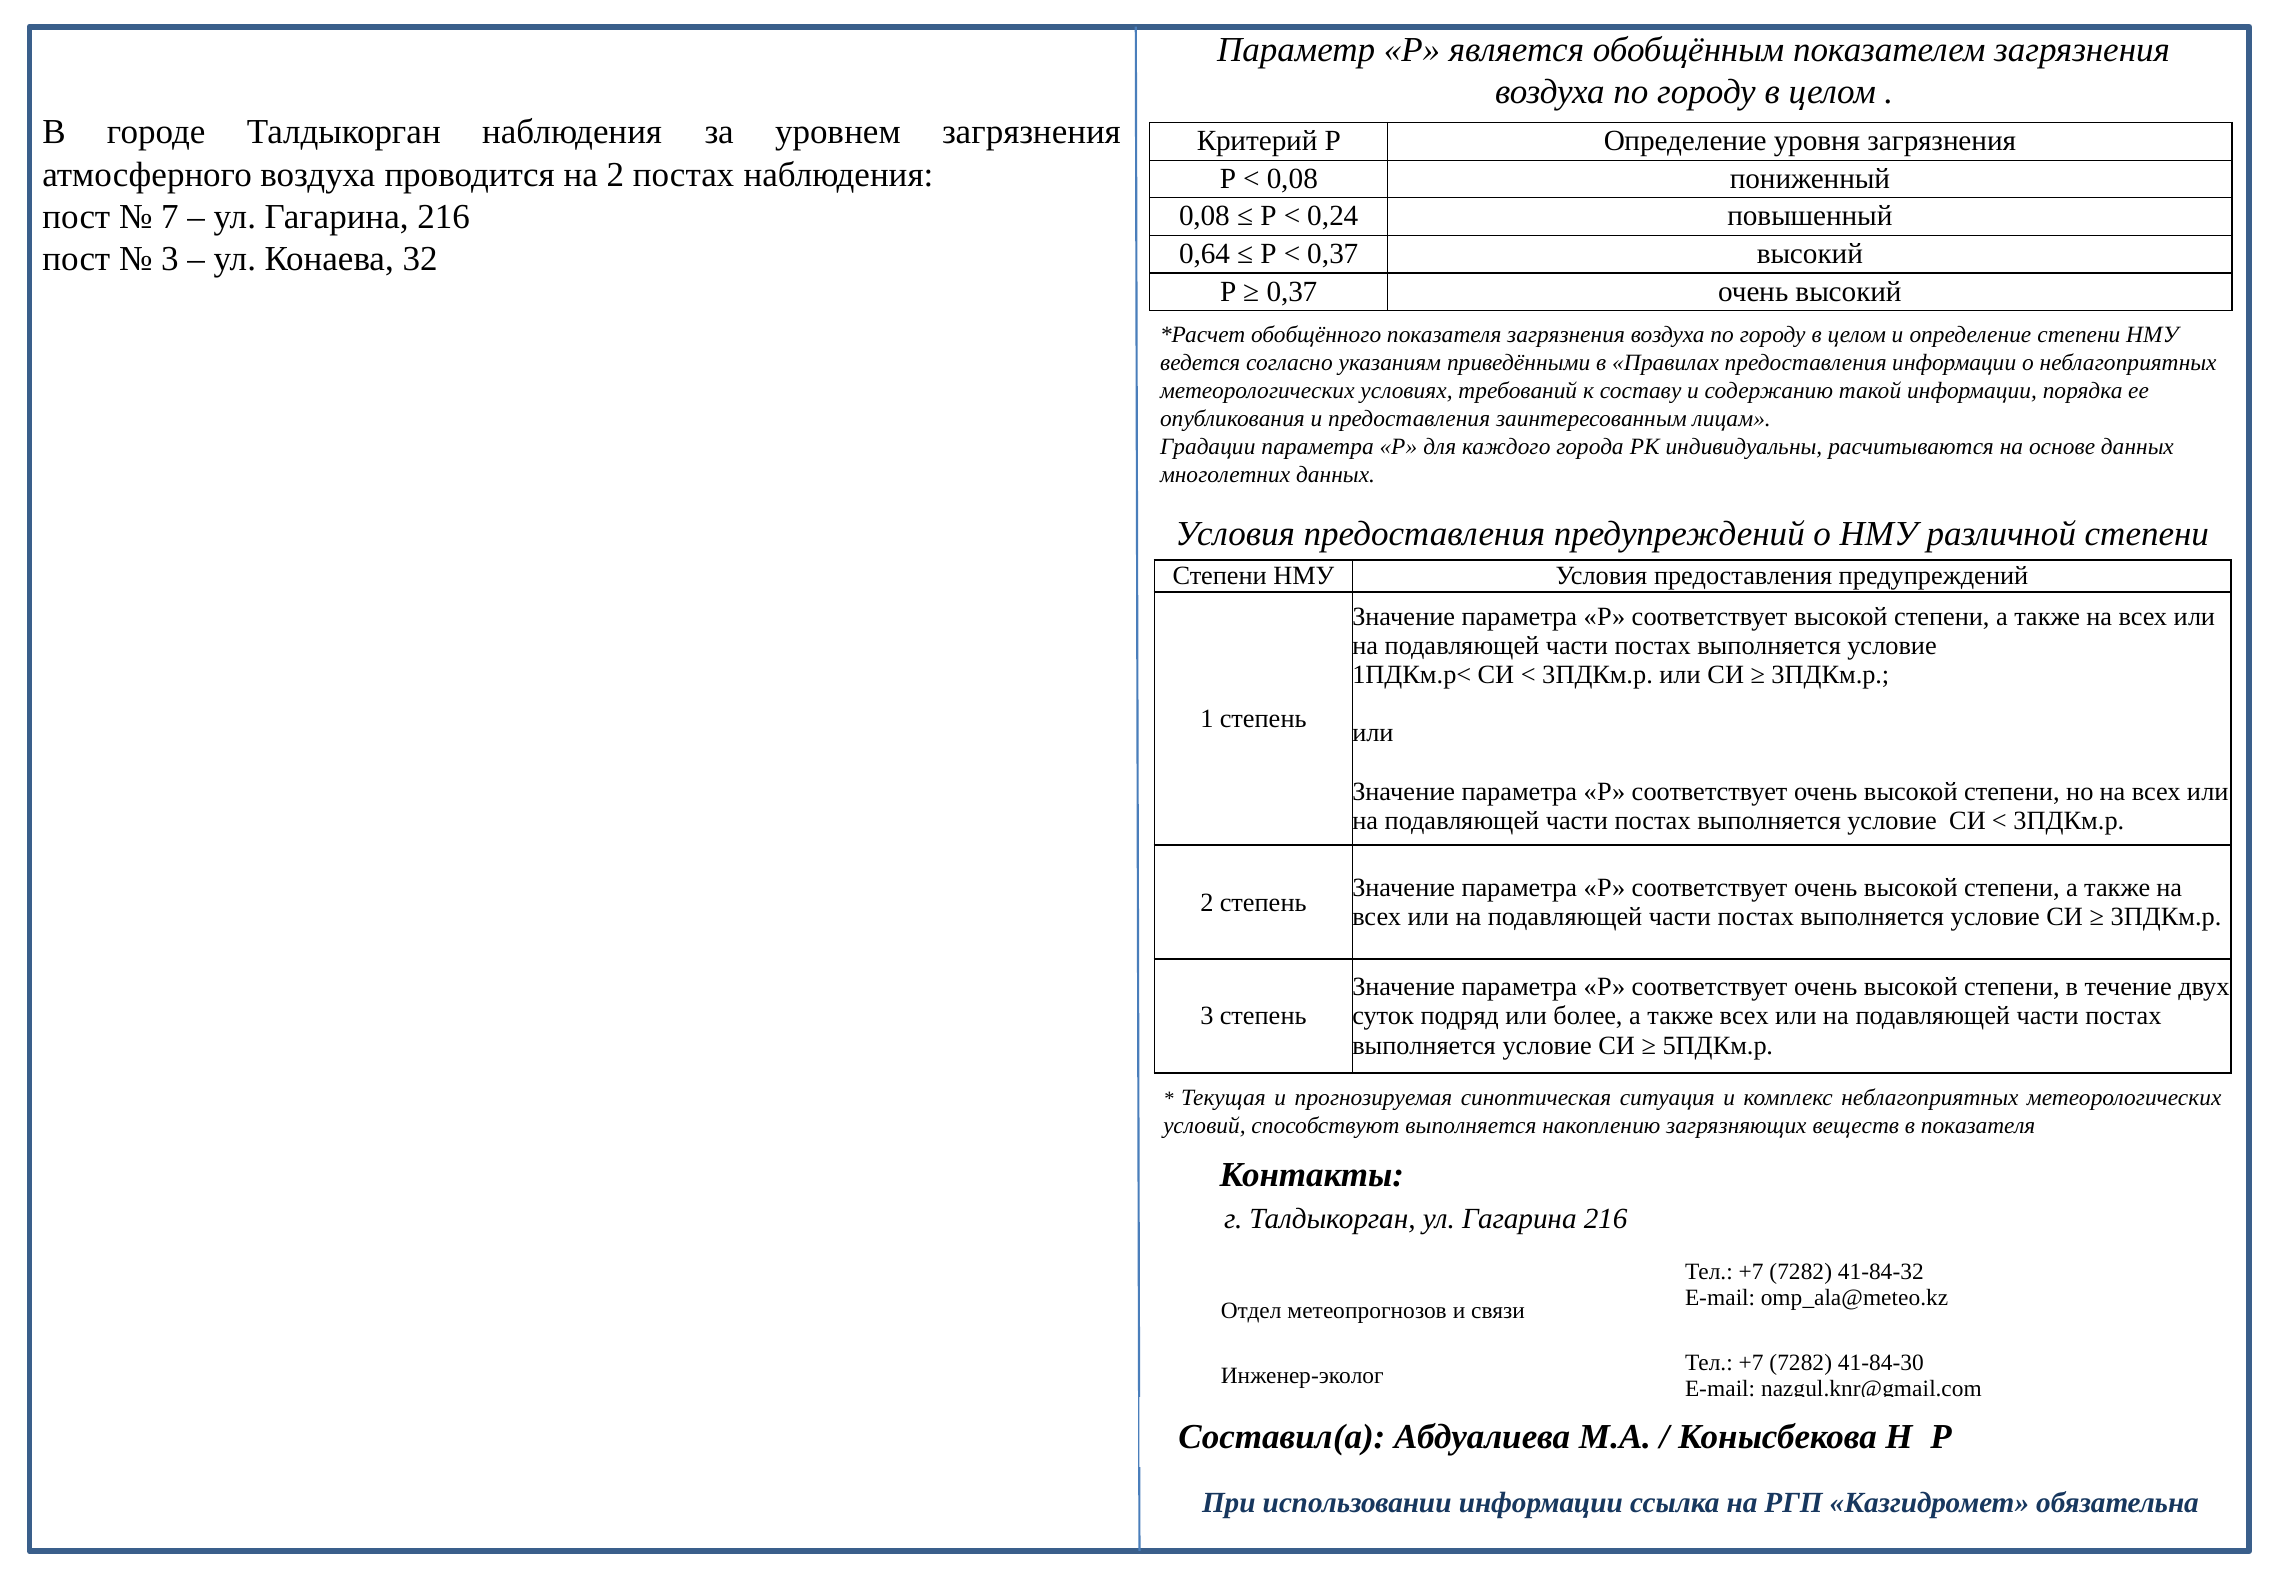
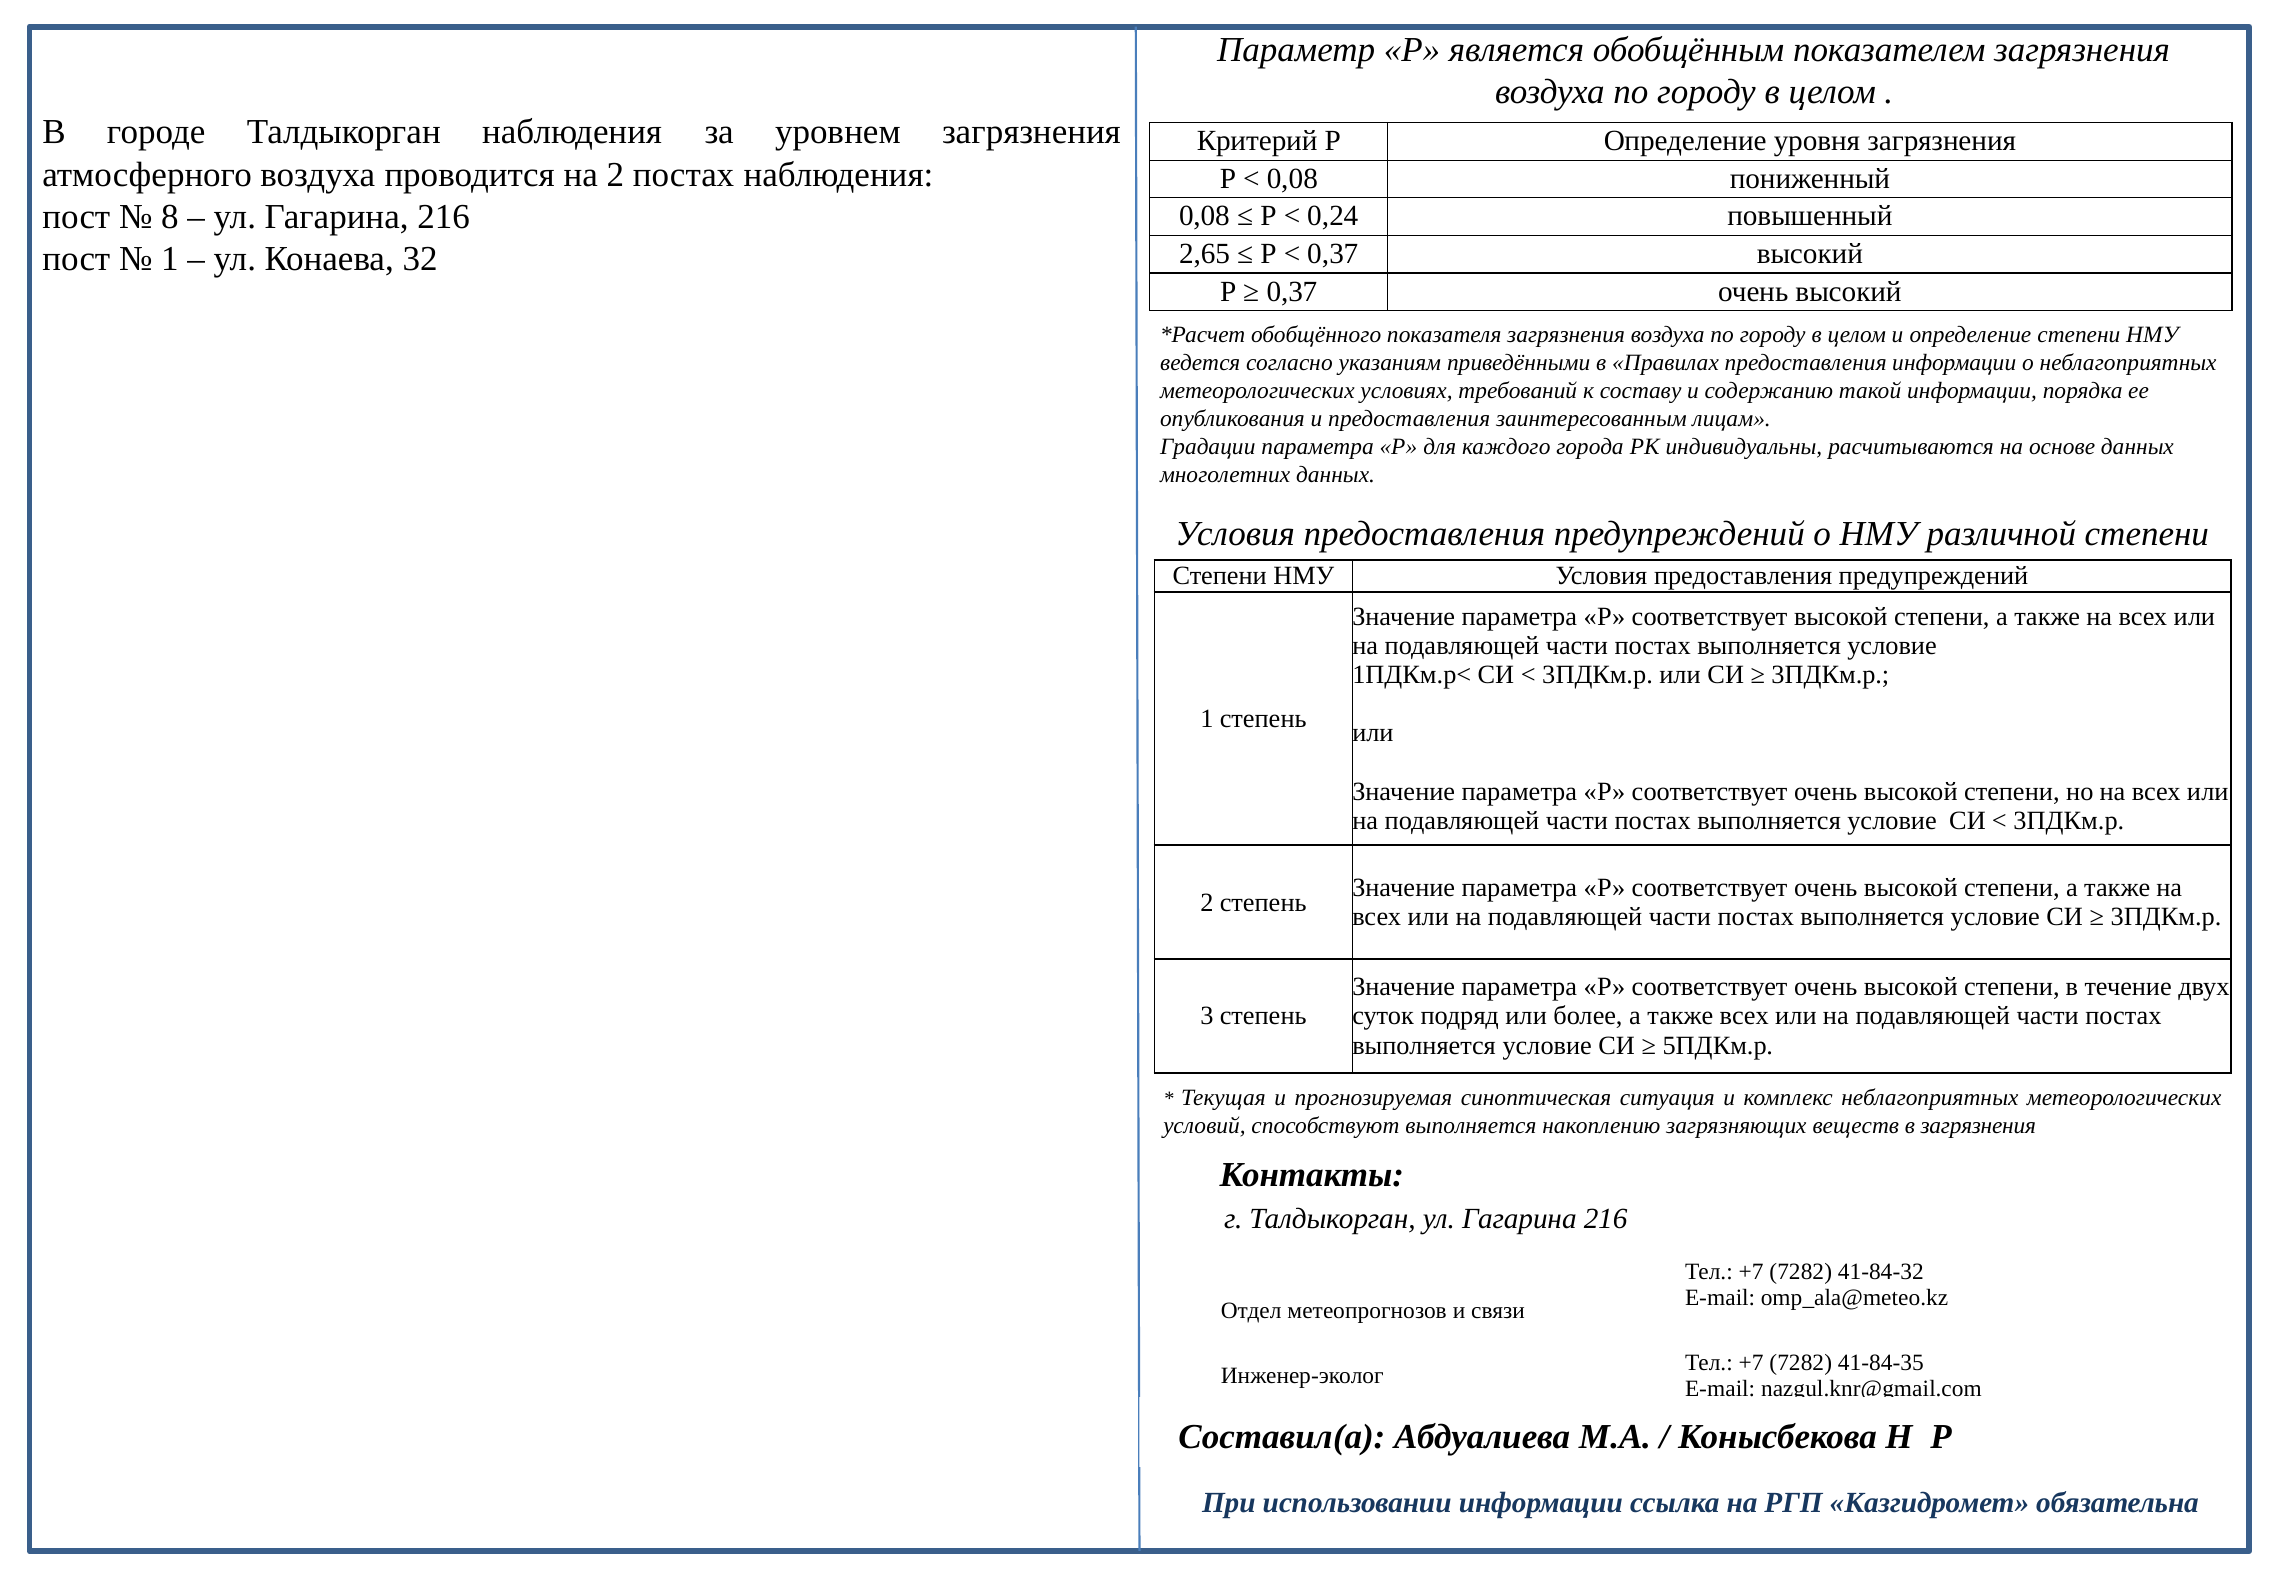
7: 7 -> 8
0,64: 0,64 -> 2,65
3 at (170, 259): 3 -> 1
в показателя: показателя -> загрязнения
41-84-30: 41-84-30 -> 41-84-35
